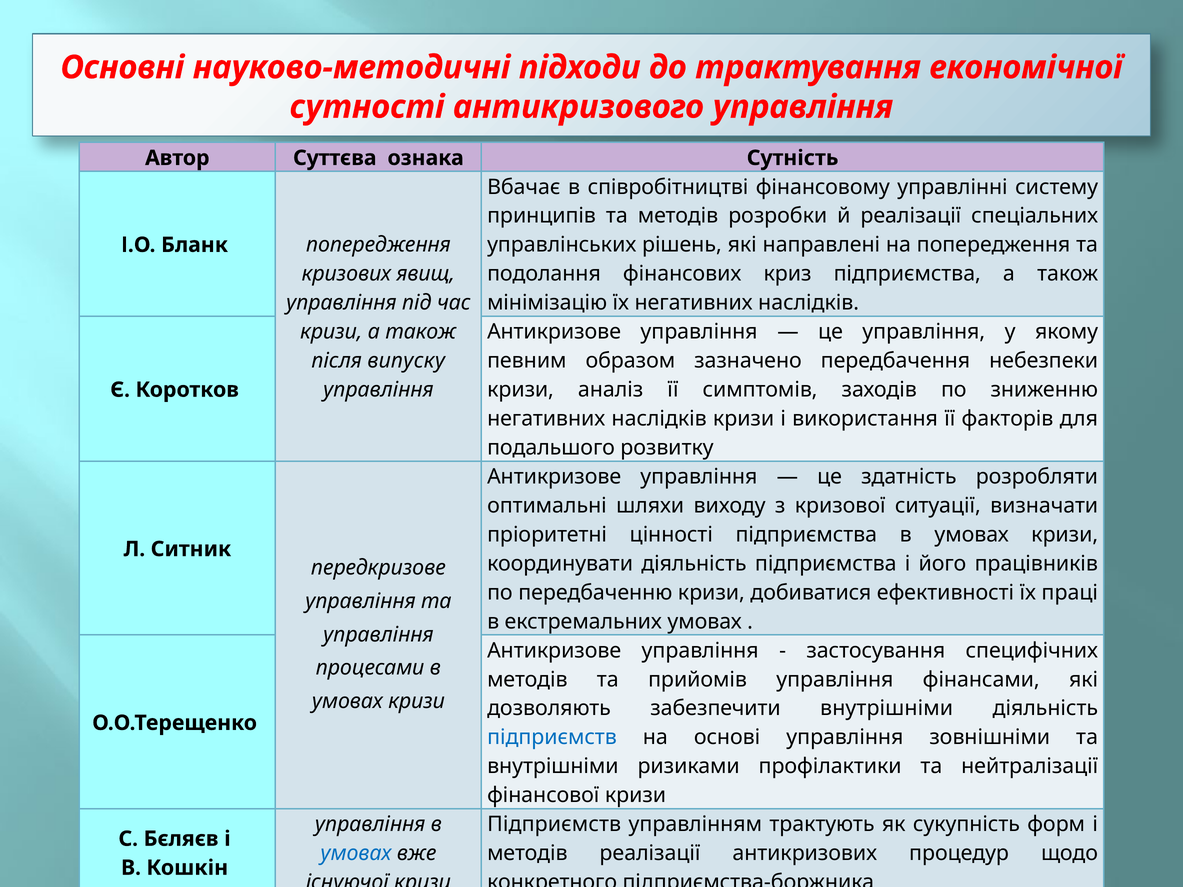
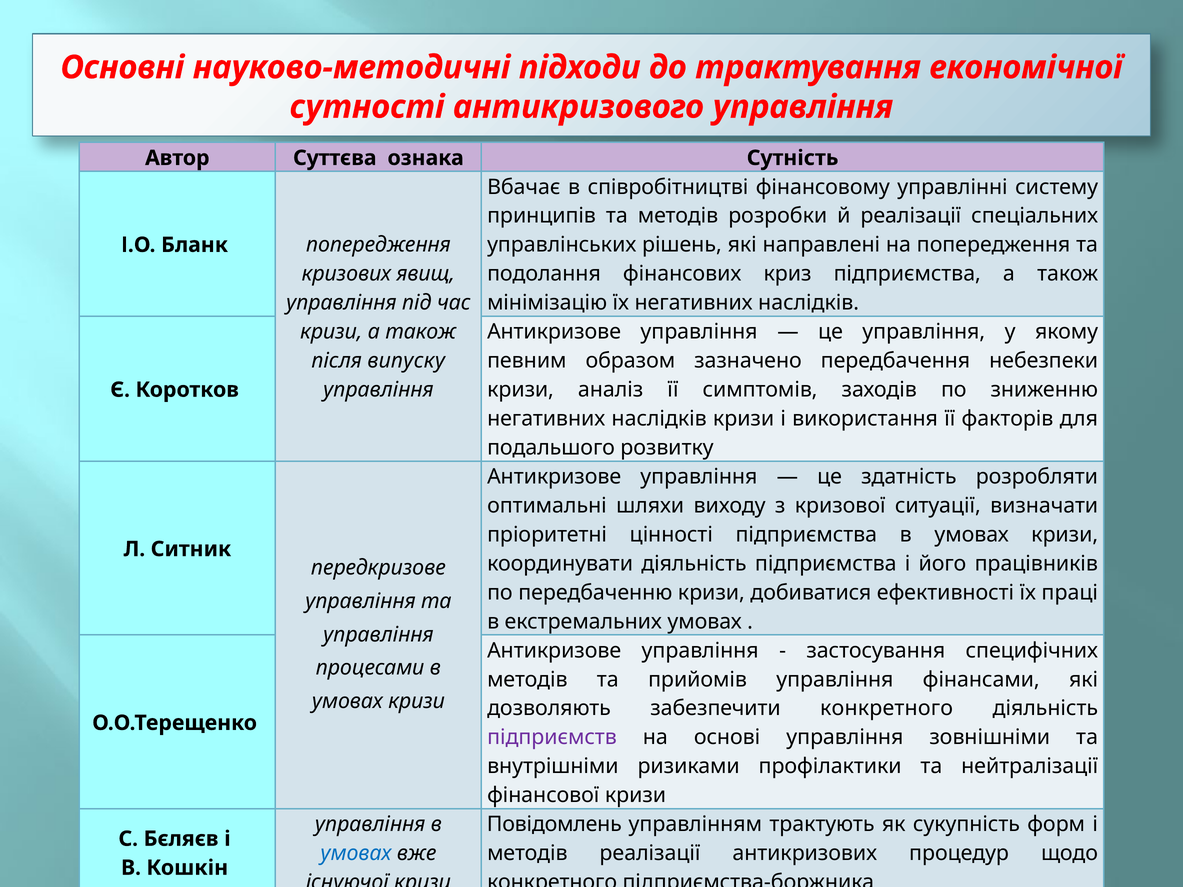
забезпечити внутрішніми: внутрішніми -> конкретного
підприємств at (552, 738) colour: blue -> purple
Підприємств at (554, 825): Підприємств -> Повідомлень
